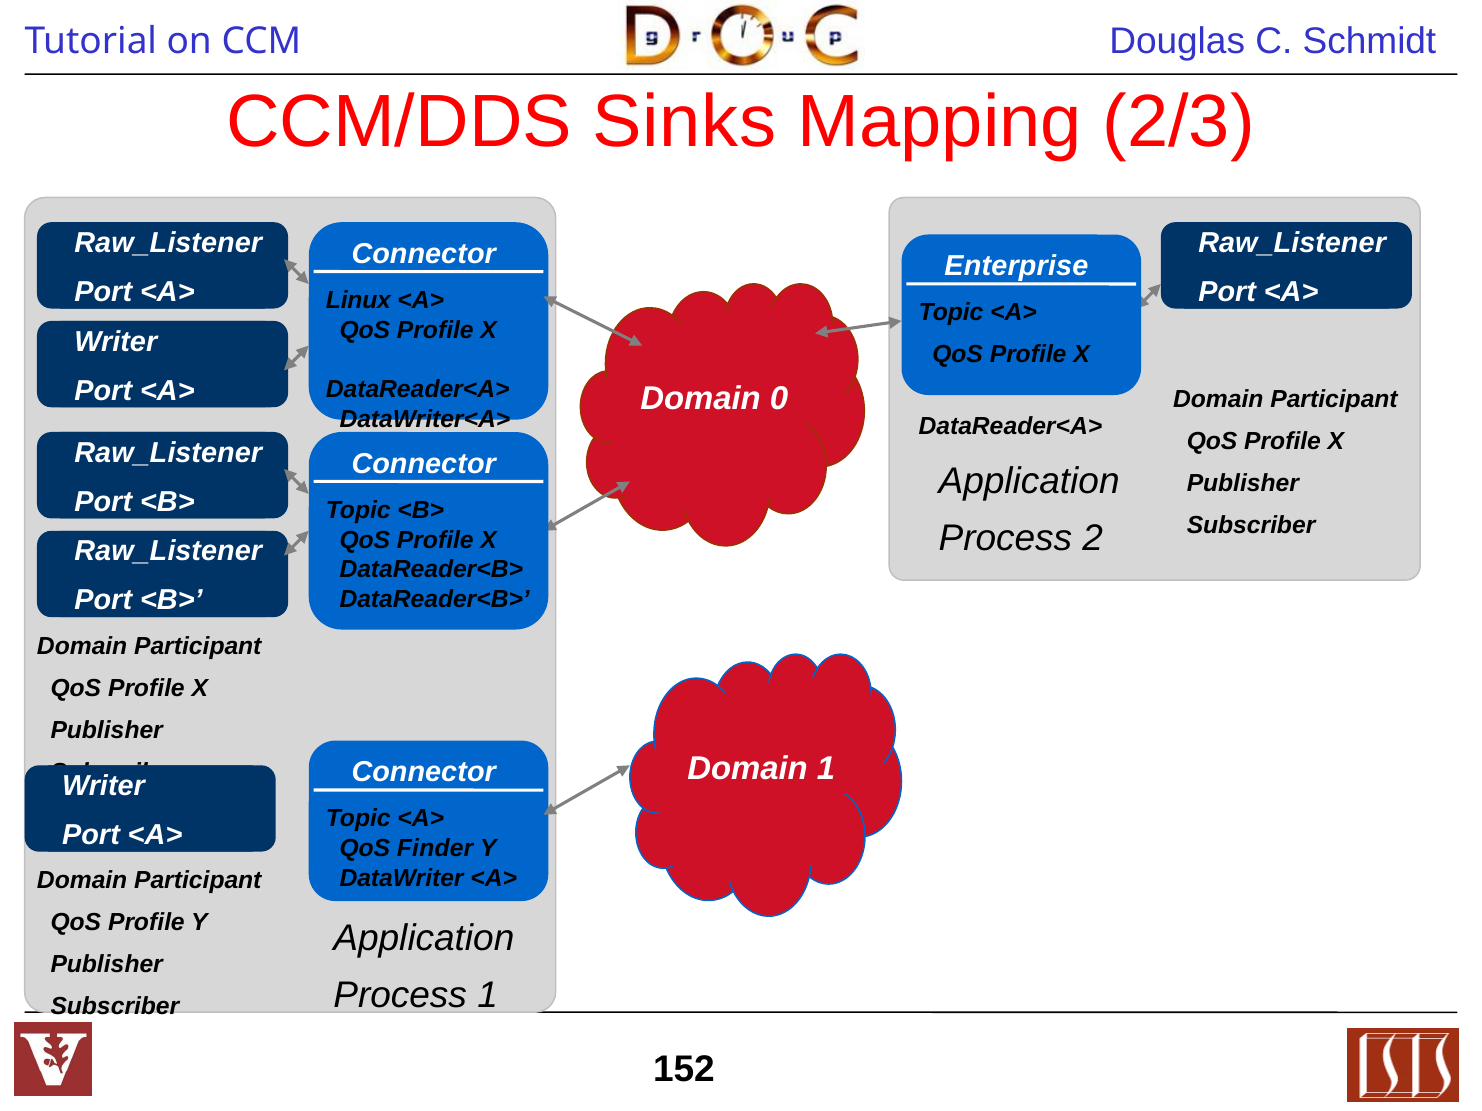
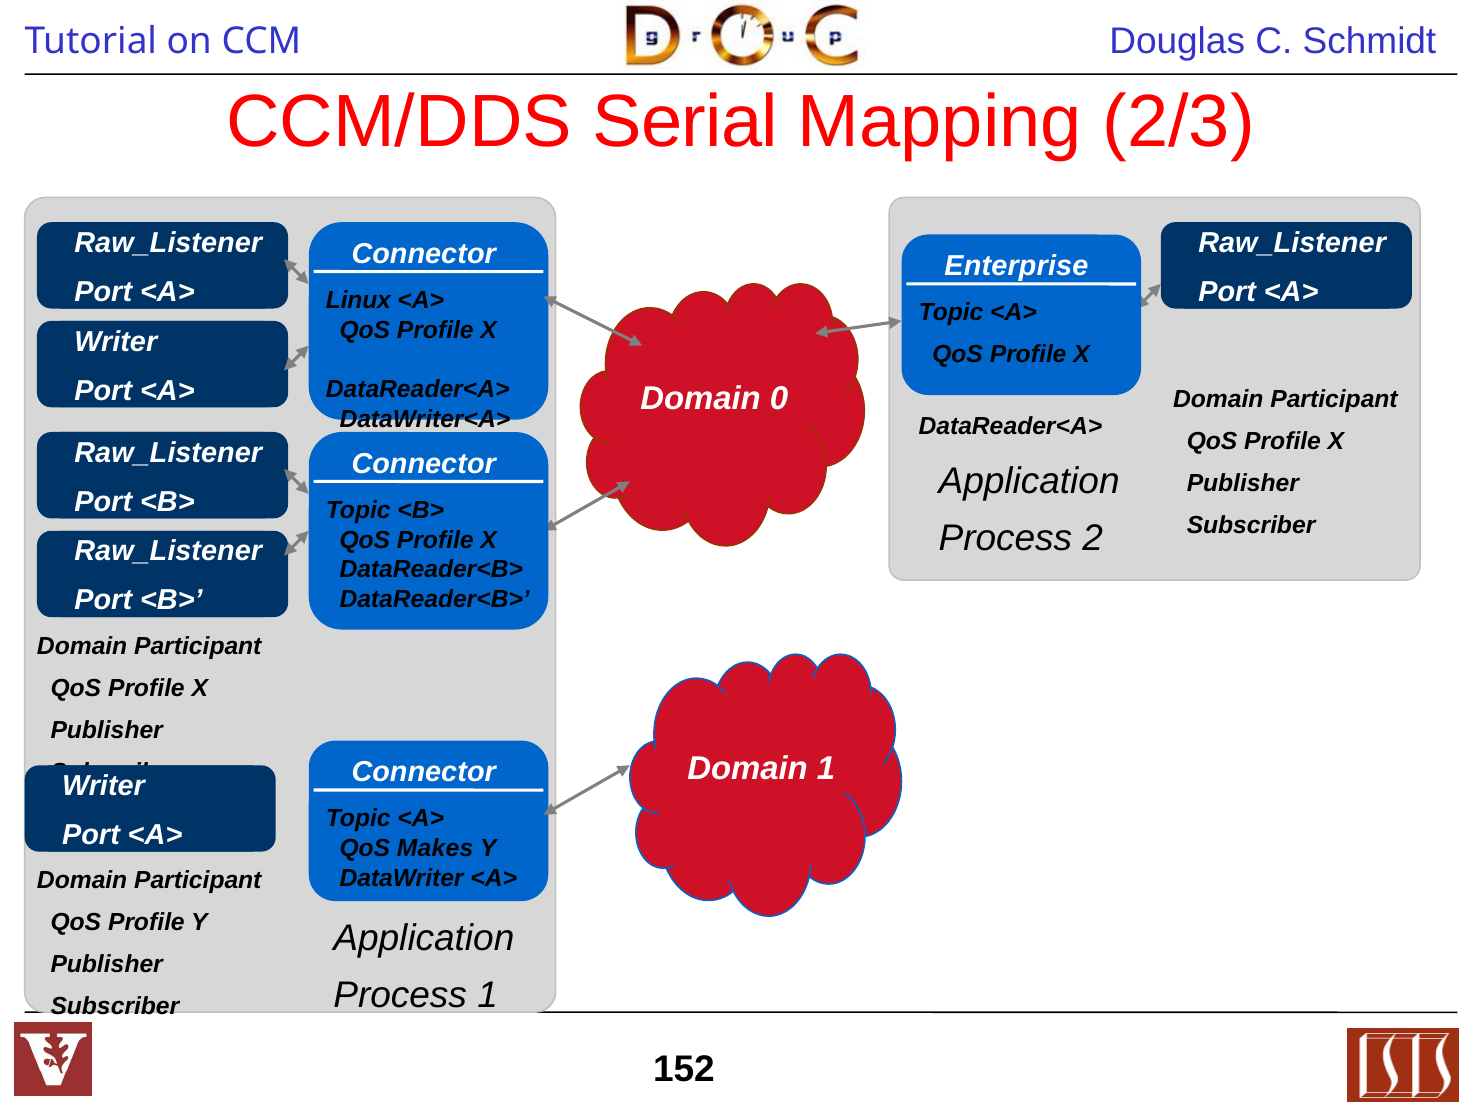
Sinks: Sinks -> Serial
Finder: Finder -> Makes
